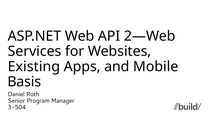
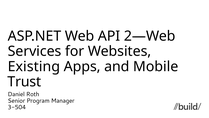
Basis: Basis -> Trust
